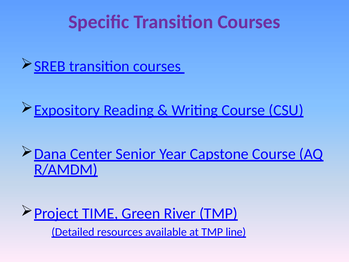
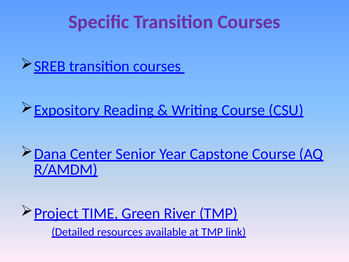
line: line -> link
